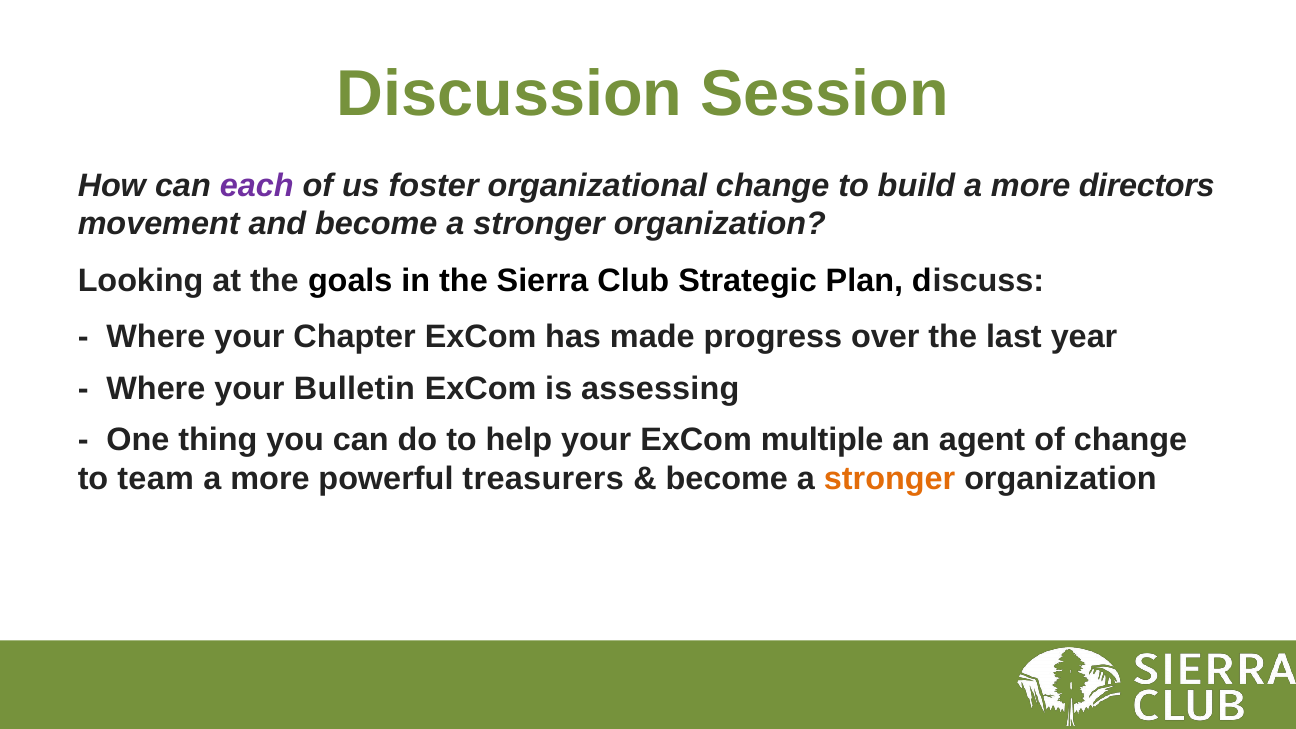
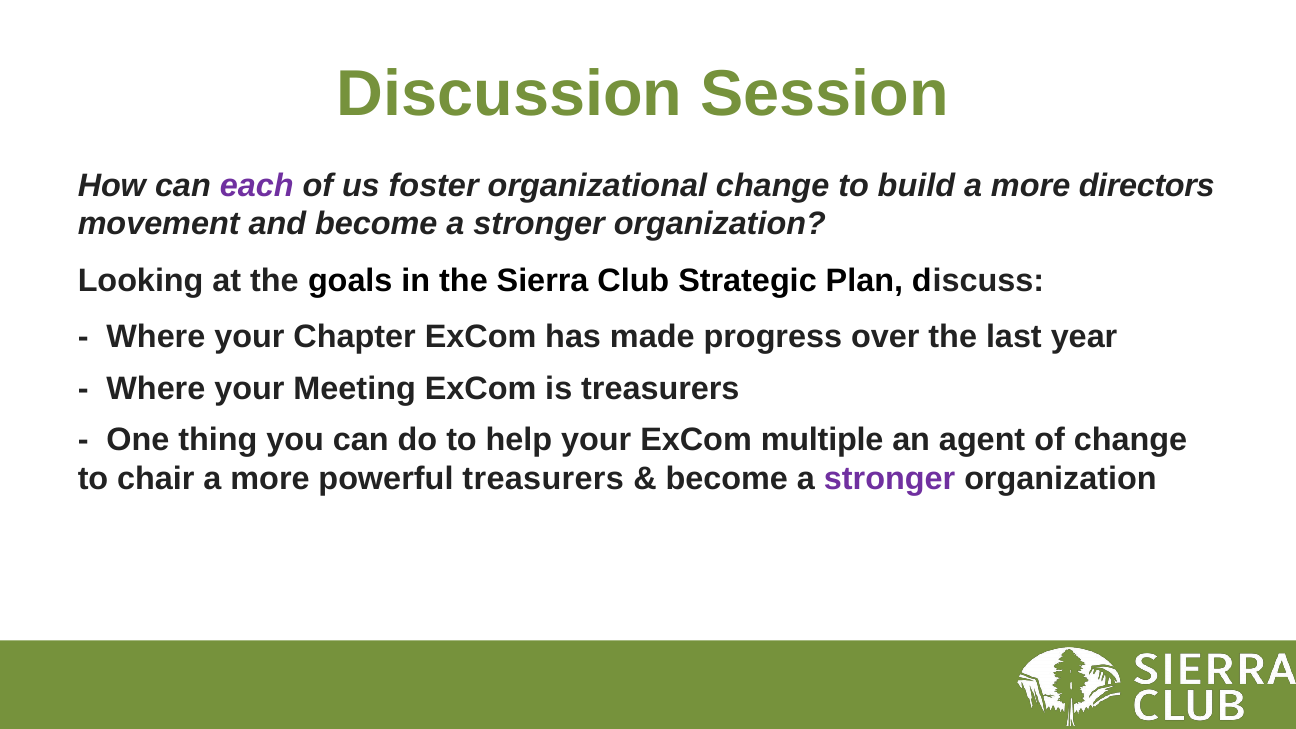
Bulletin: Bulletin -> Meeting
is assessing: assessing -> treasurers
team: team -> chair
stronger at (890, 479) colour: orange -> purple
